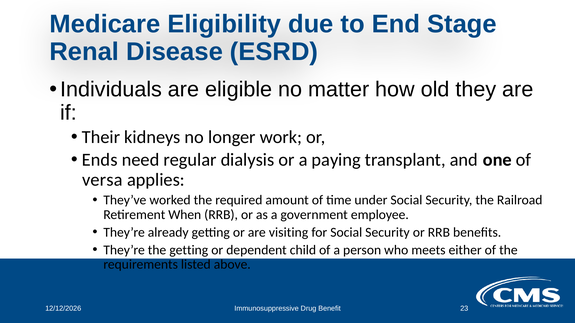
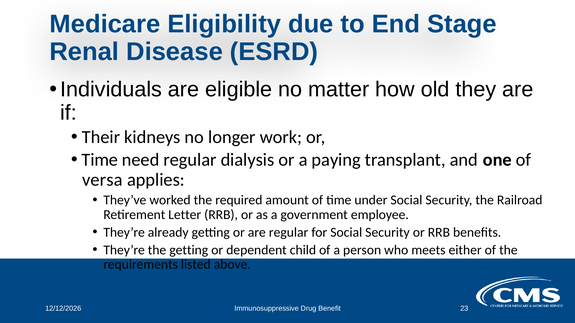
Ends at (100, 160): Ends -> Time
When: When -> Letter
are visiting: visiting -> regular
